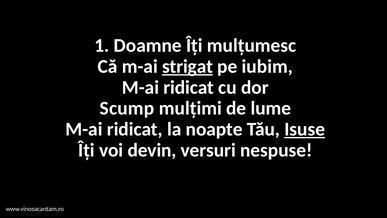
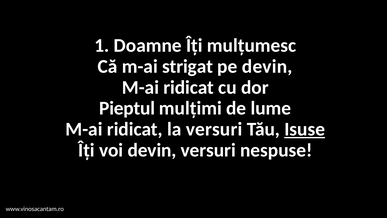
strigat underline: present -> none
pe iubim: iubim -> devin
Scump: Scump -> Pieptul
la noapte: noapte -> versuri
